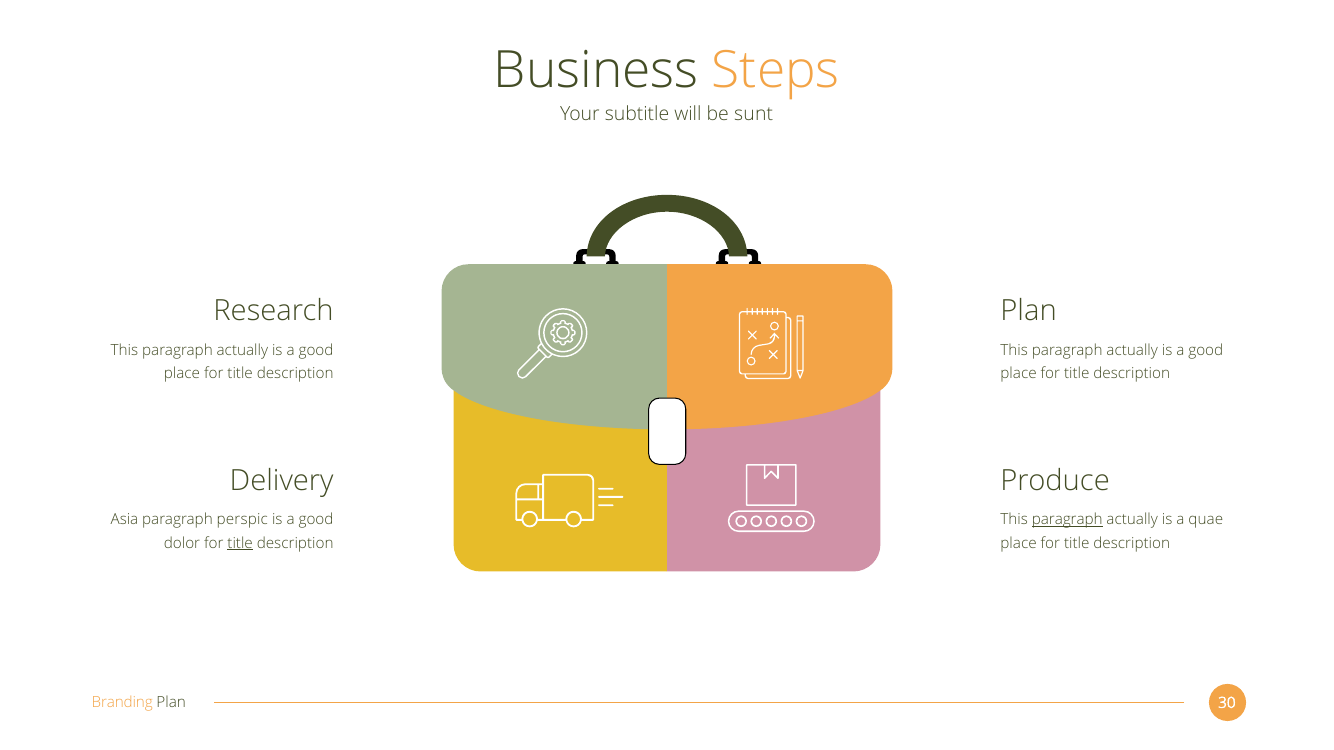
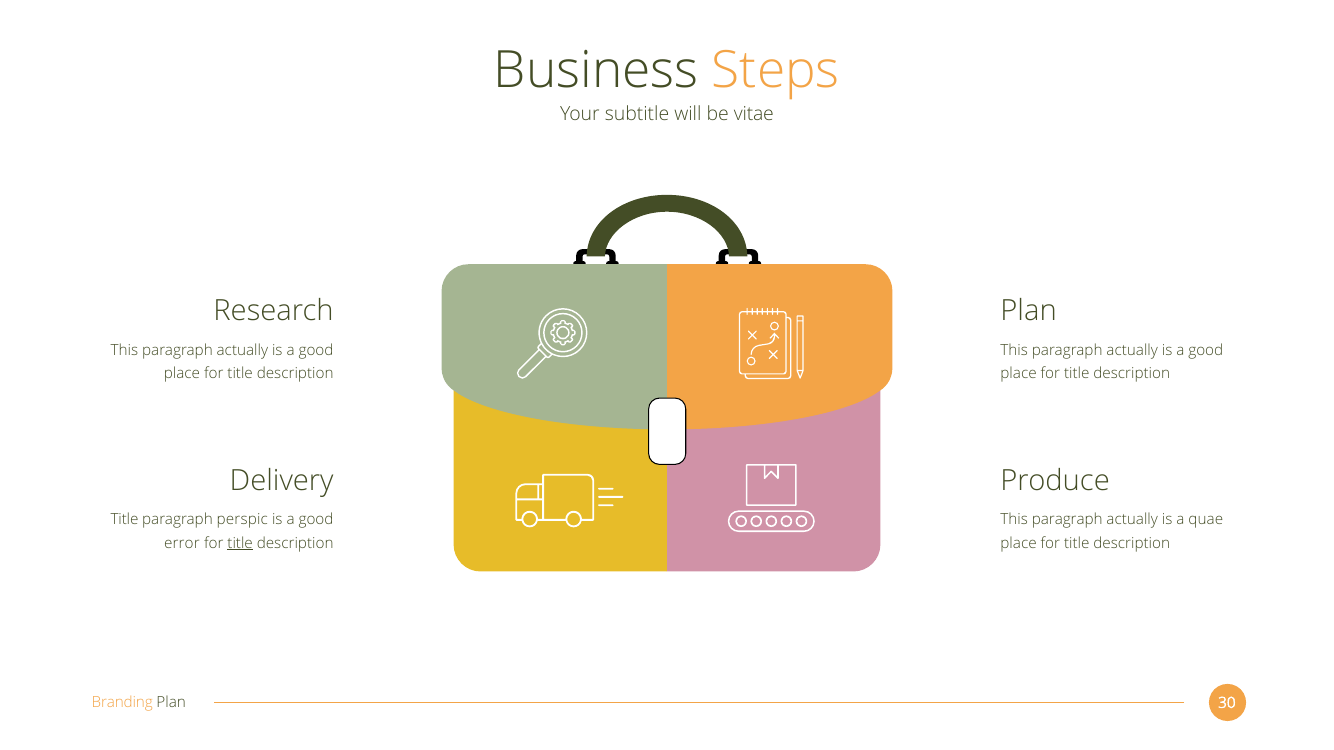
sunt: sunt -> vitae
Asia at (124, 520): Asia -> Title
paragraph at (1067, 520) underline: present -> none
dolor: dolor -> error
